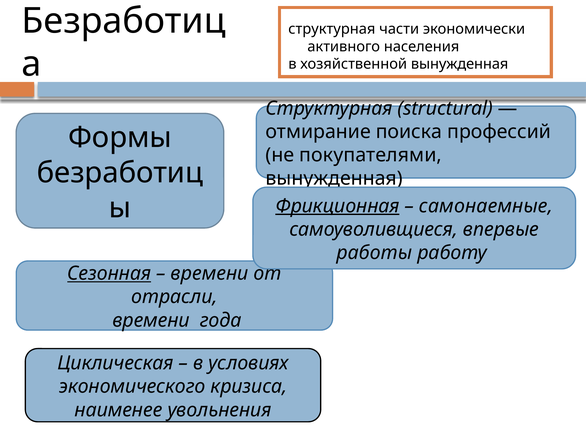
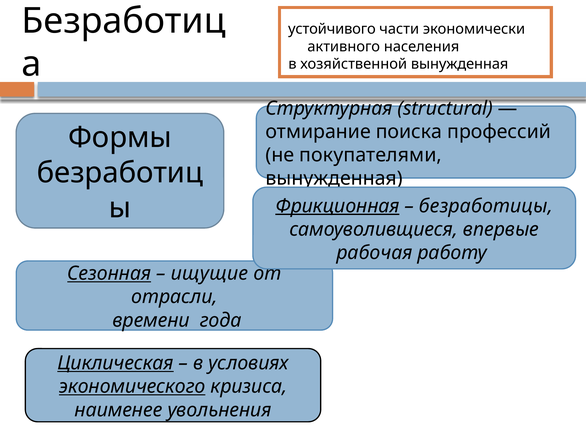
структурная at (332, 29): структурная -> устойчивого
самонаемные: самонаемные -> безработицы
работы: работы -> рабочая
времени at (209, 274): времени -> ищущие
Циклическая underline: none -> present
экономического underline: none -> present
